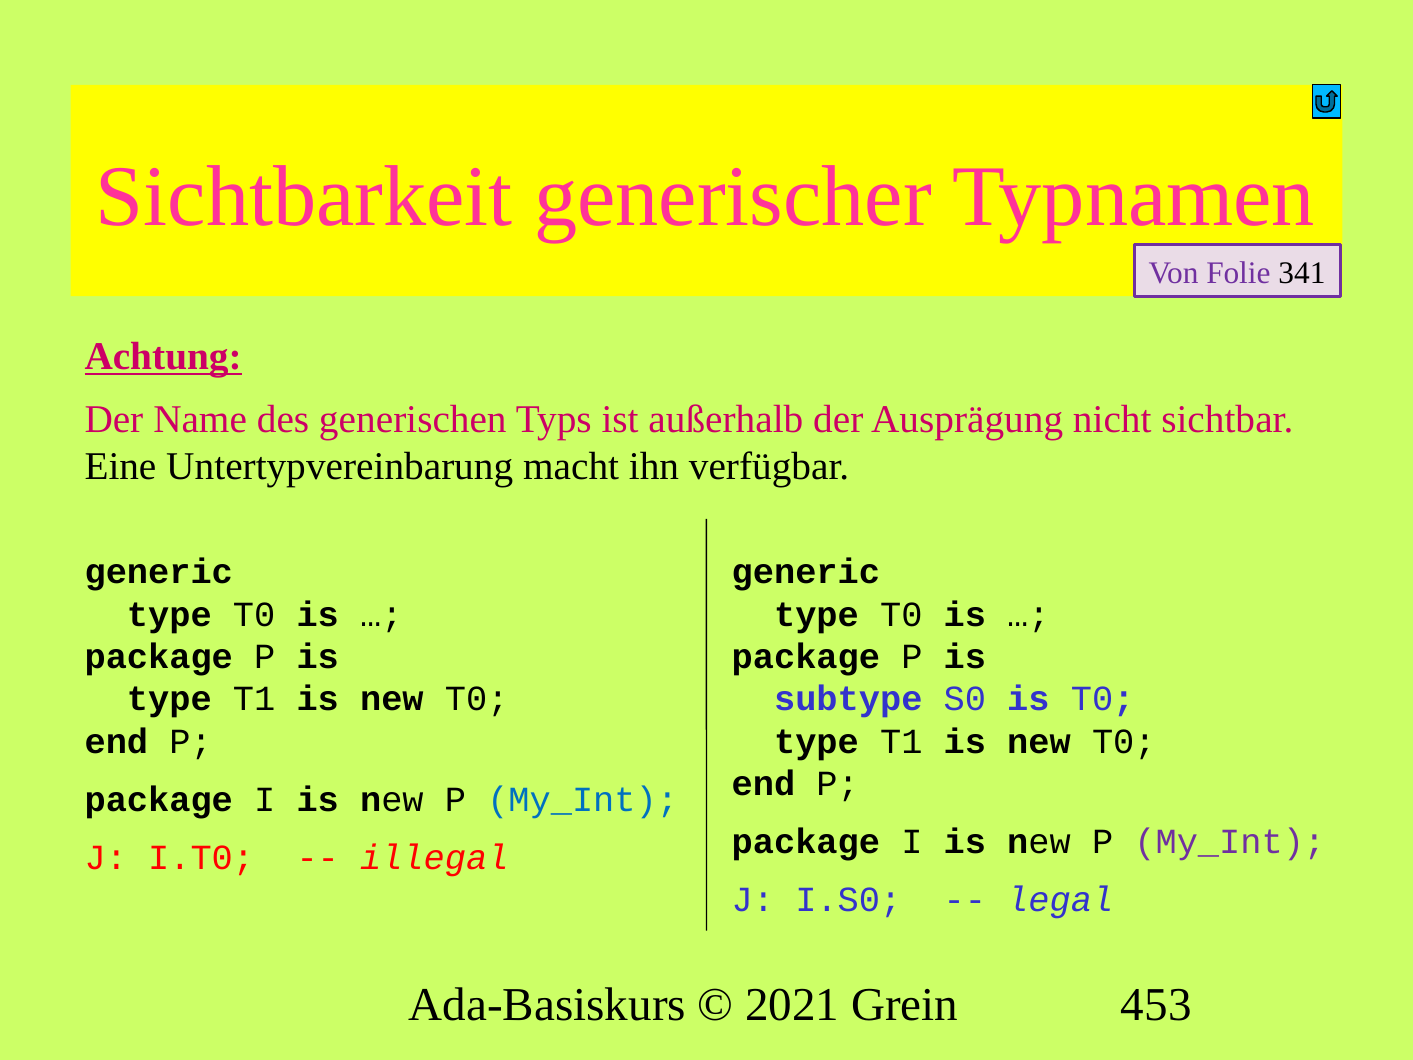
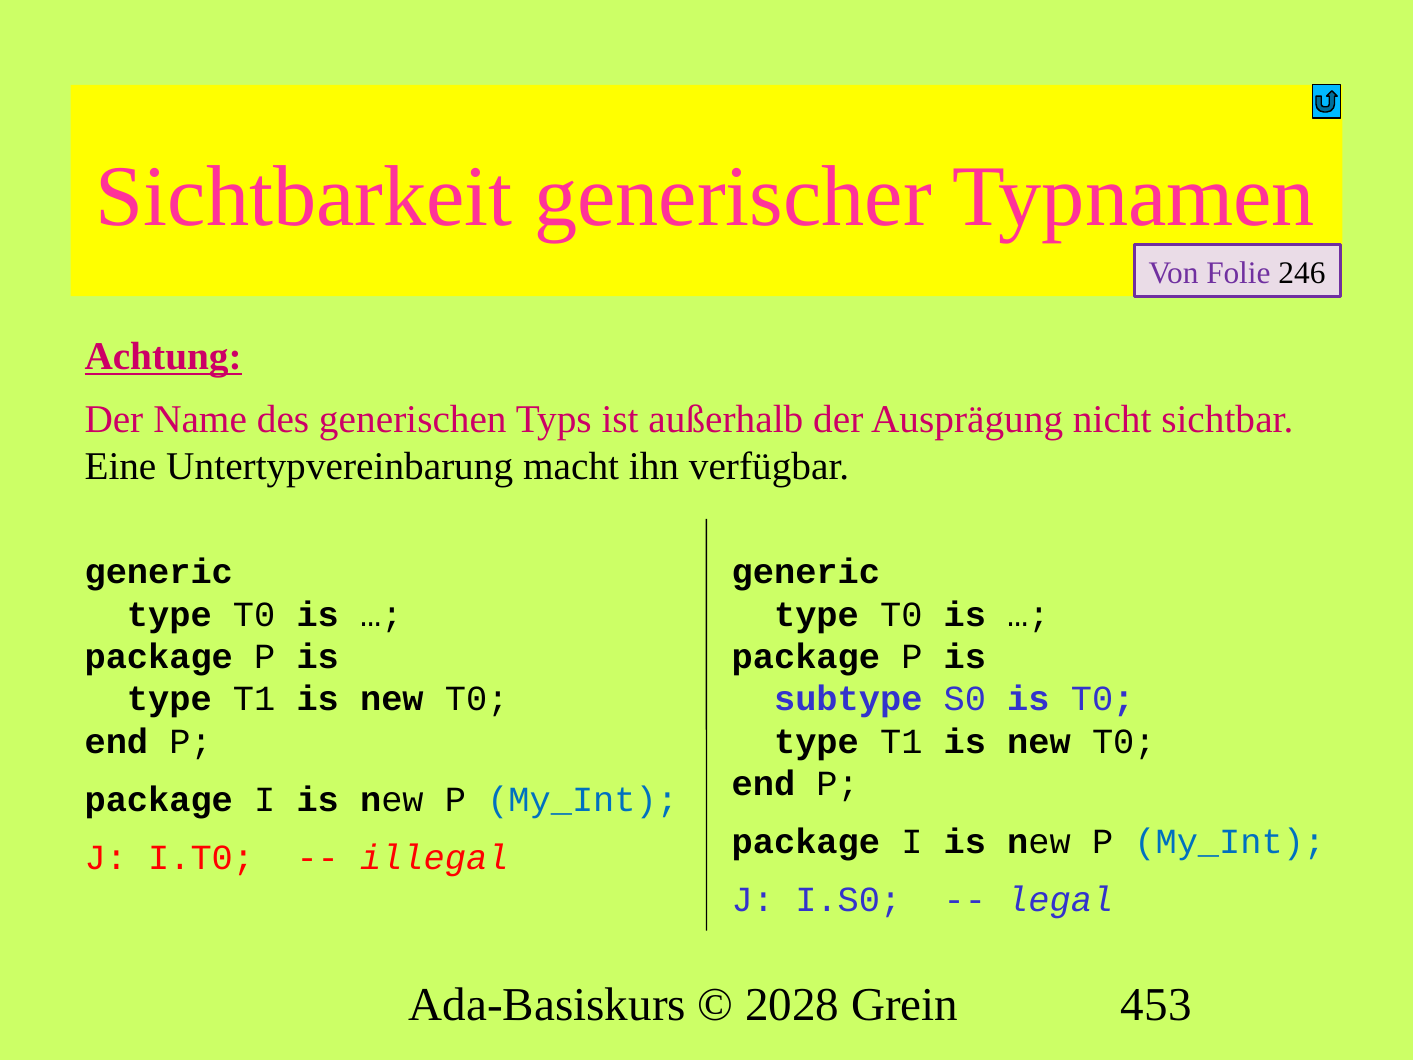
341: 341 -> 246
My_Int at (1230, 842) colour: purple -> blue
2021: 2021 -> 2028
